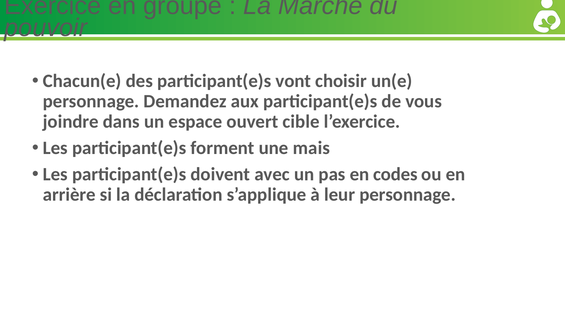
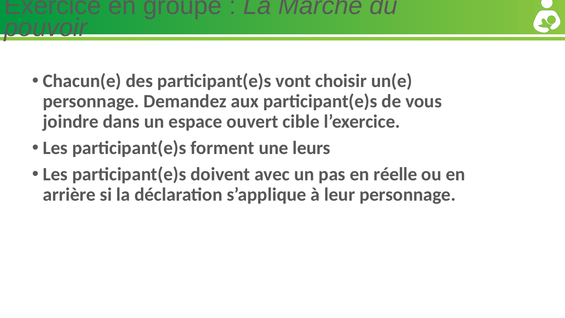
mais: mais -> leurs
codes: codes -> réelle
